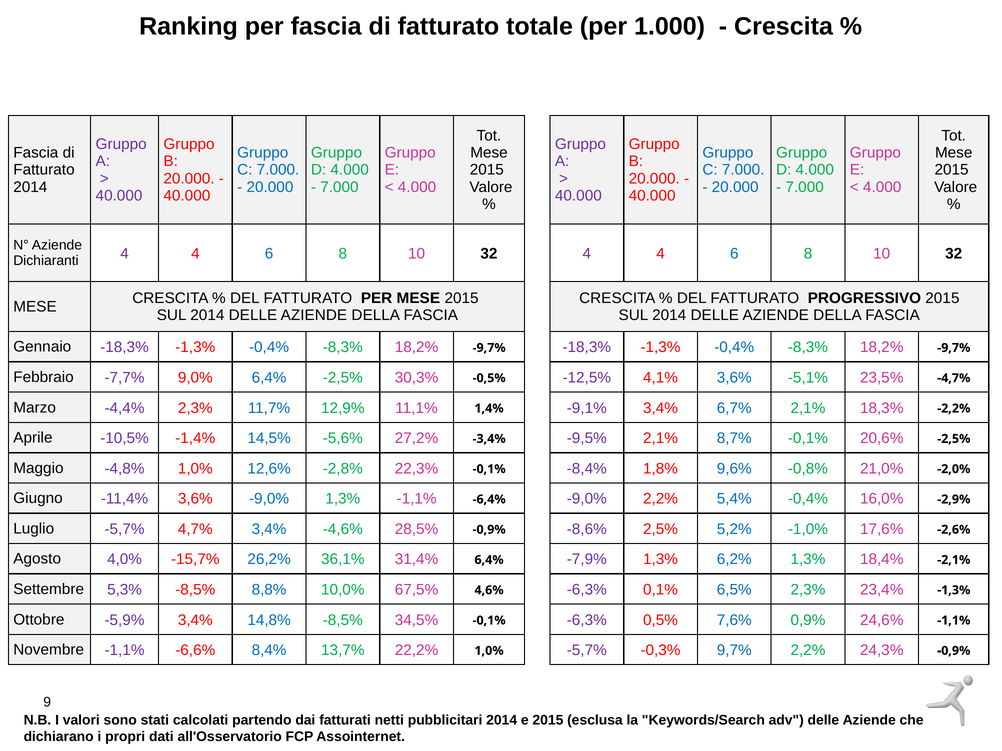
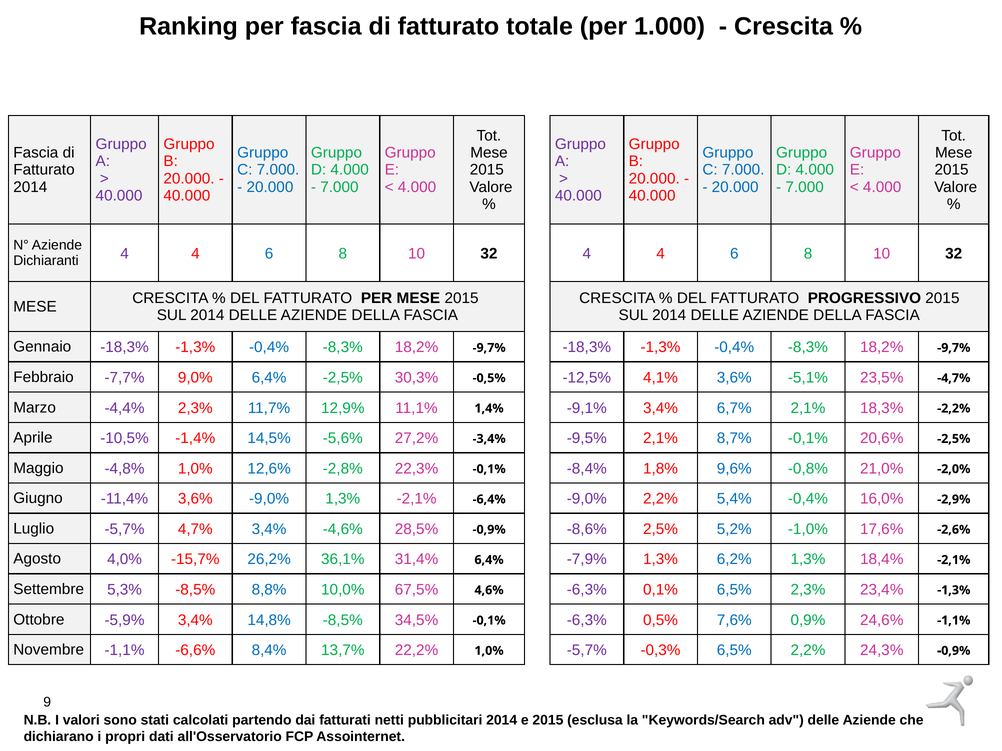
1,3% -1,1%: -1,1% -> -2,1%
-0,3% 9,7%: 9,7% -> 6,5%
